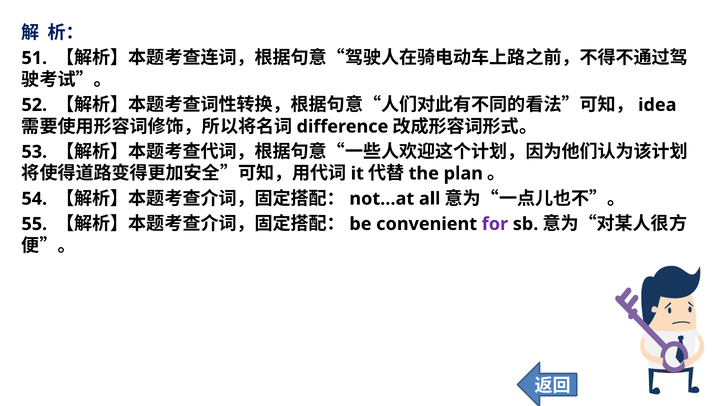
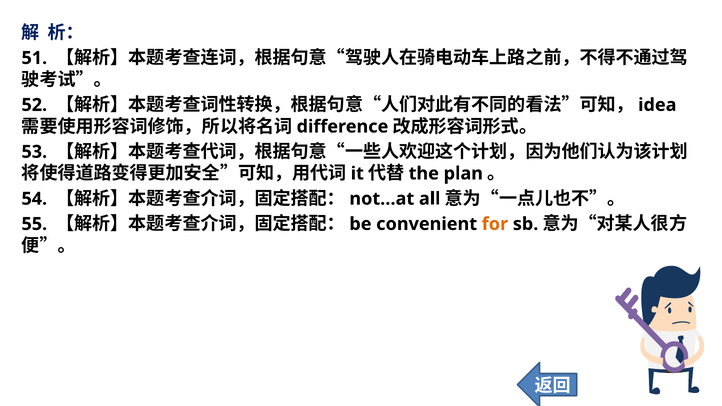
for colour: purple -> orange
